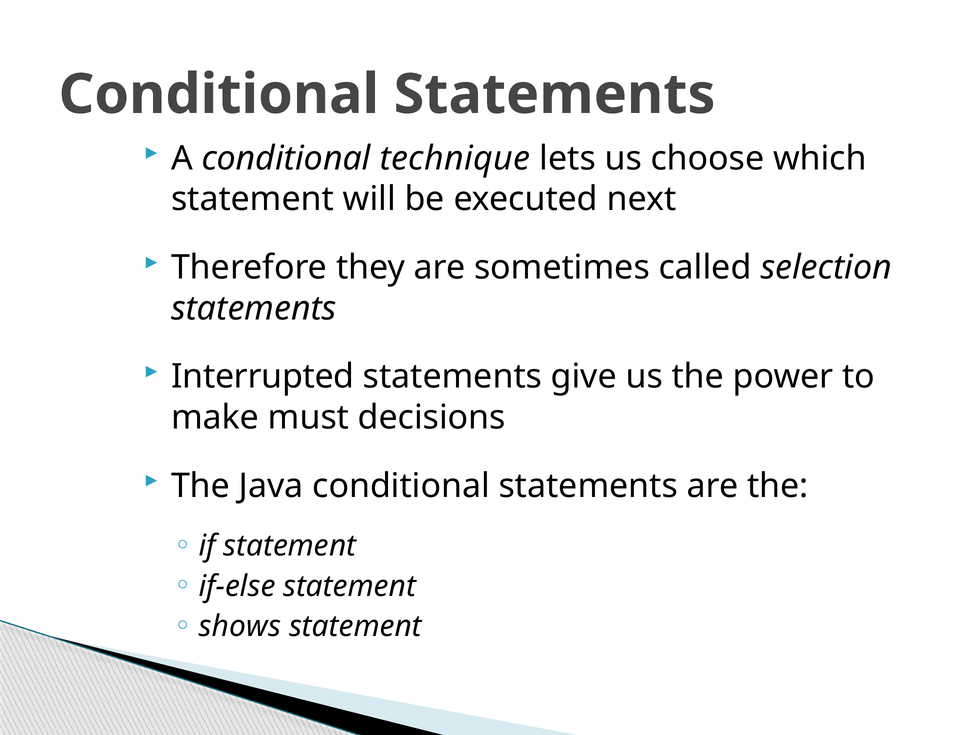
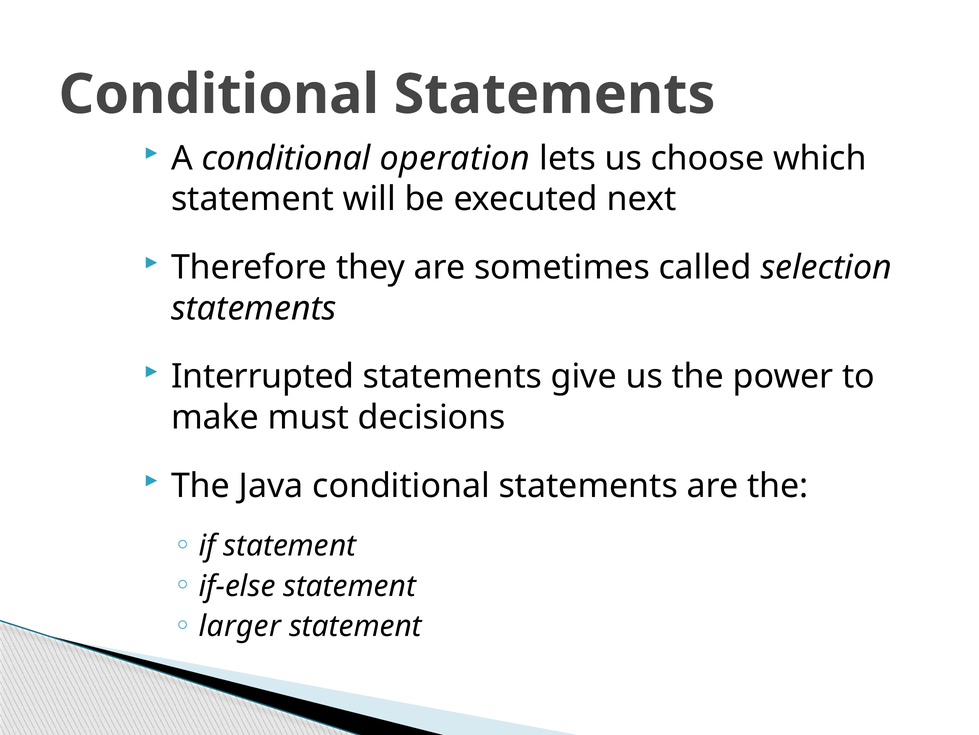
technique: technique -> operation
shows: shows -> larger
